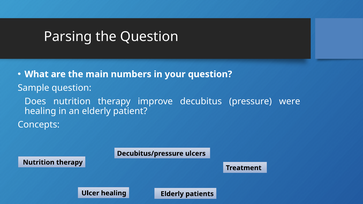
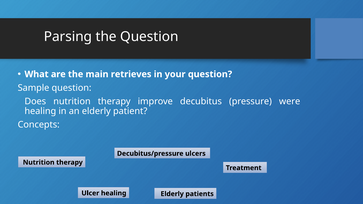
numbers: numbers -> retrieves
